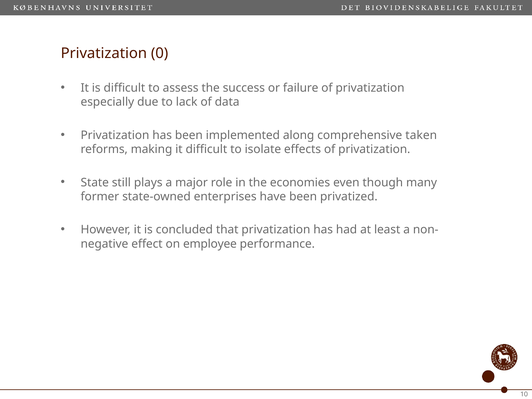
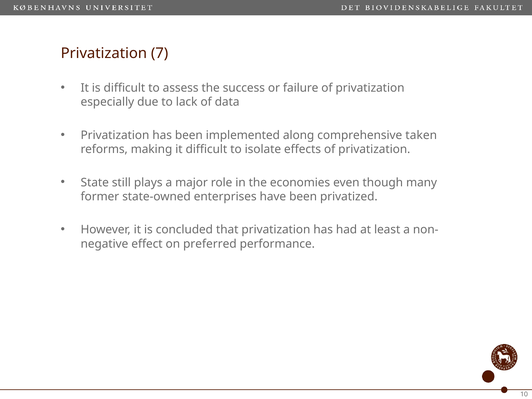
0: 0 -> 7
employee: employee -> preferred
